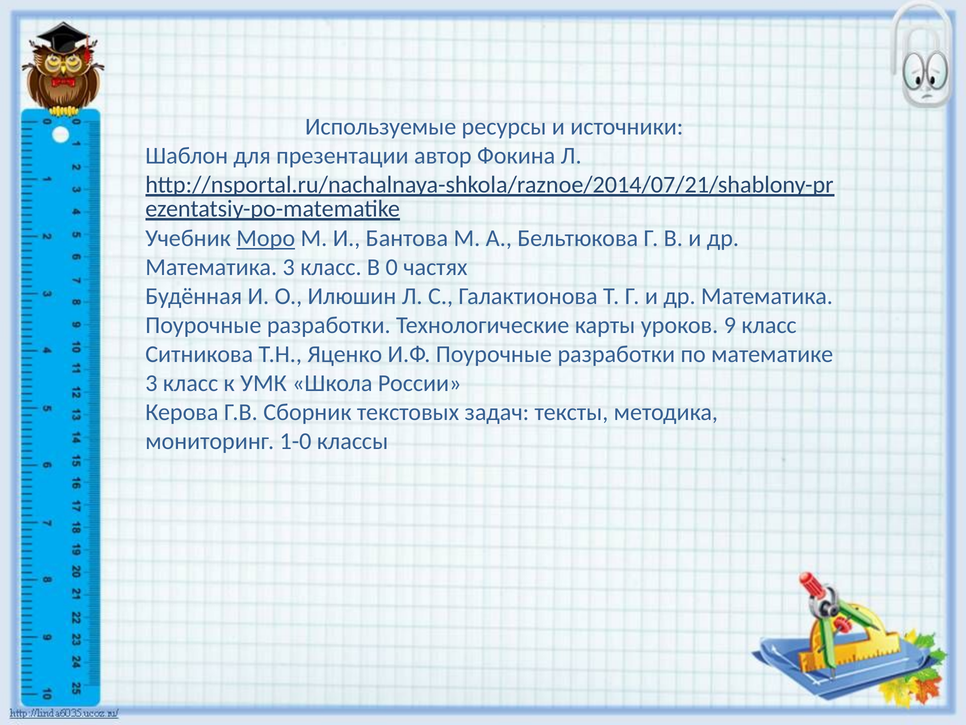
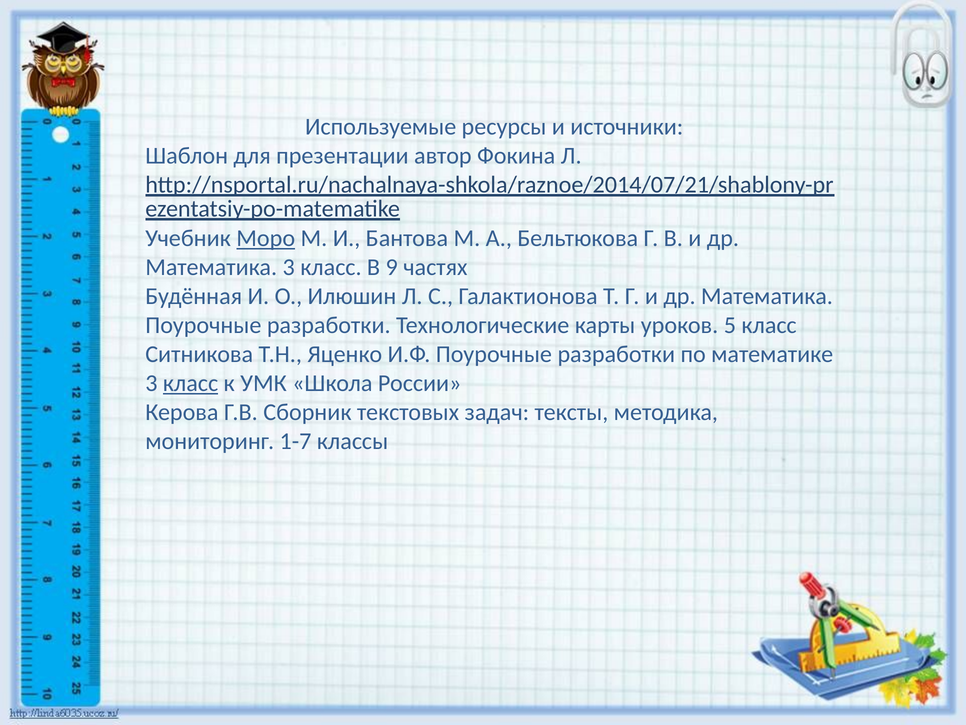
0: 0 -> 9
9: 9 -> 5
класс at (191, 383) underline: none -> present
1-0: 1-0 -> 1-7
